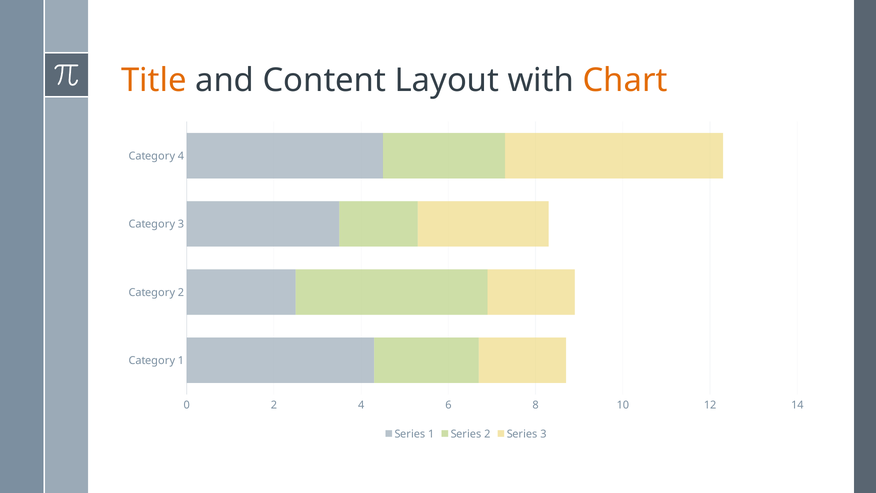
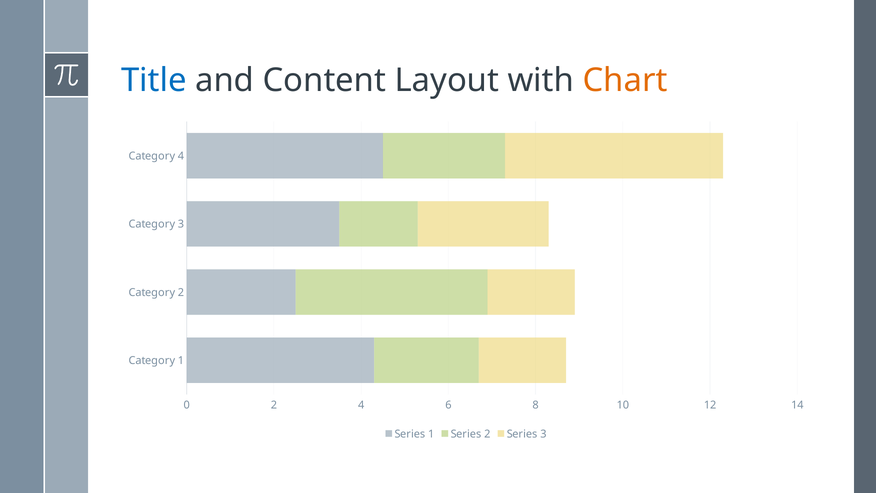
Title colour: orange -> blue
